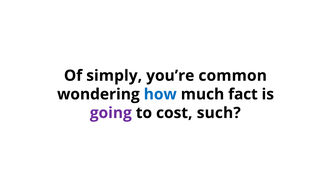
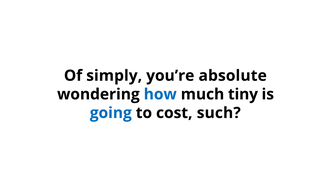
common: common -> absolute
fact: fact -> tiny
going colour: purple -> blue
